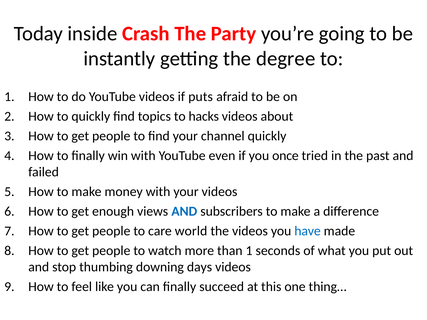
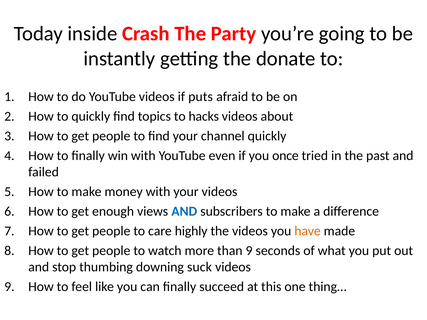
degree: degree -> donate
world: world -> highly
have colour: blue -> orange
than 1: 1 -> 9
days: days -> suck
